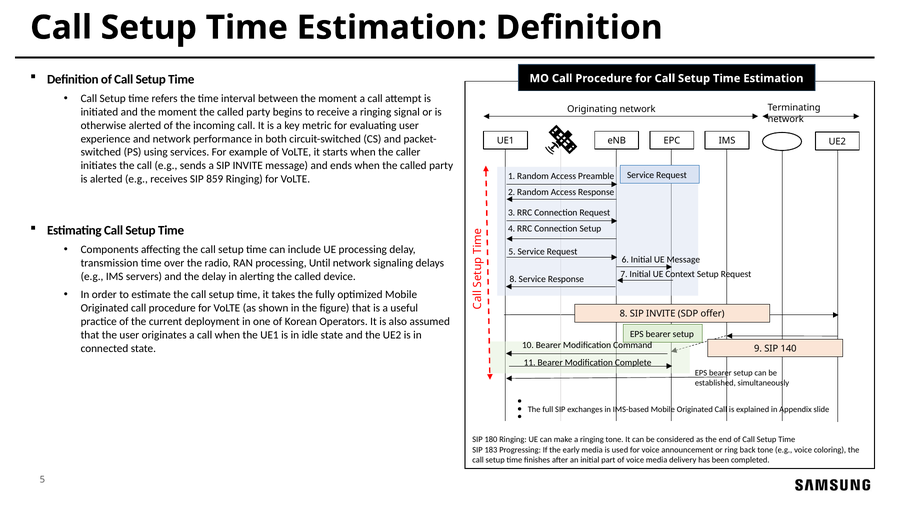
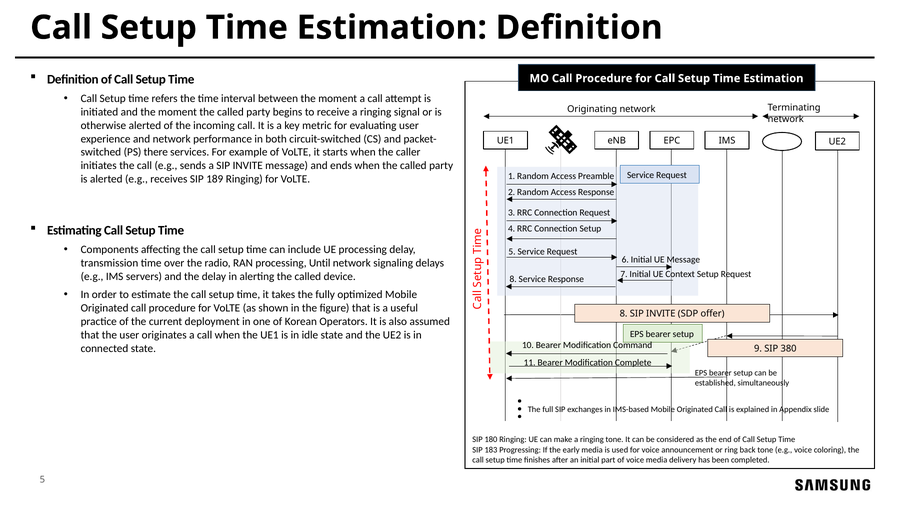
using: using -> there
859: 859 -> 189
140: 140 -> 380
